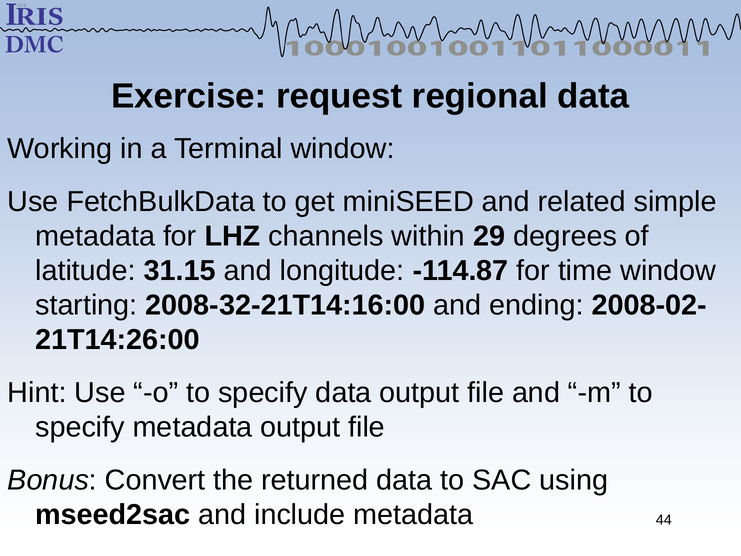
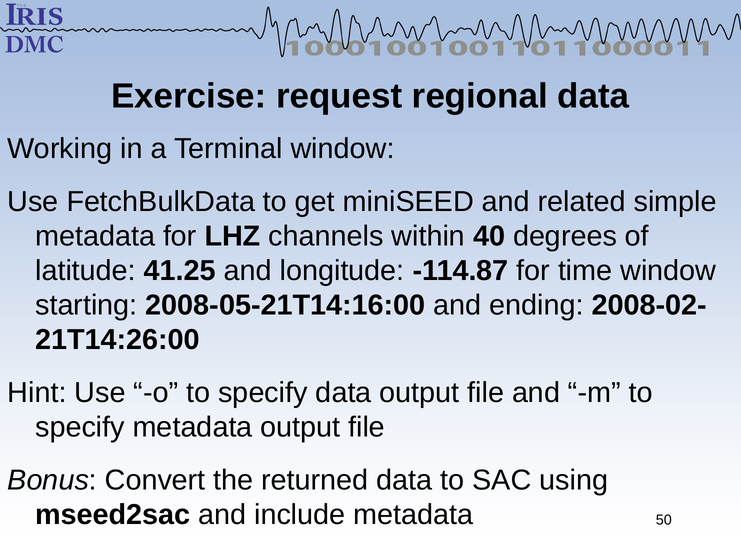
29: 29 -> 40
31.15: 31.15 -> 41.25
2008-32-21T14:16:00: 2008-32-21T14:16:00 -> 2008-05-21T14:16:00
44: 44 -> 50
